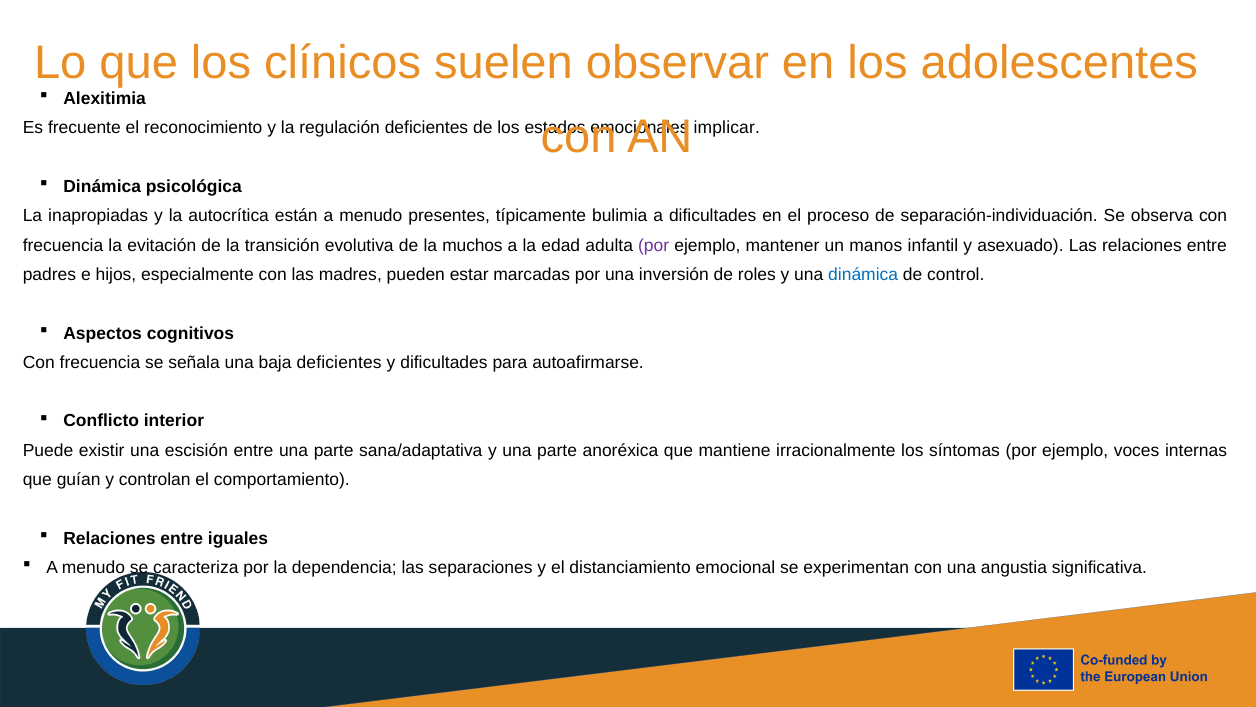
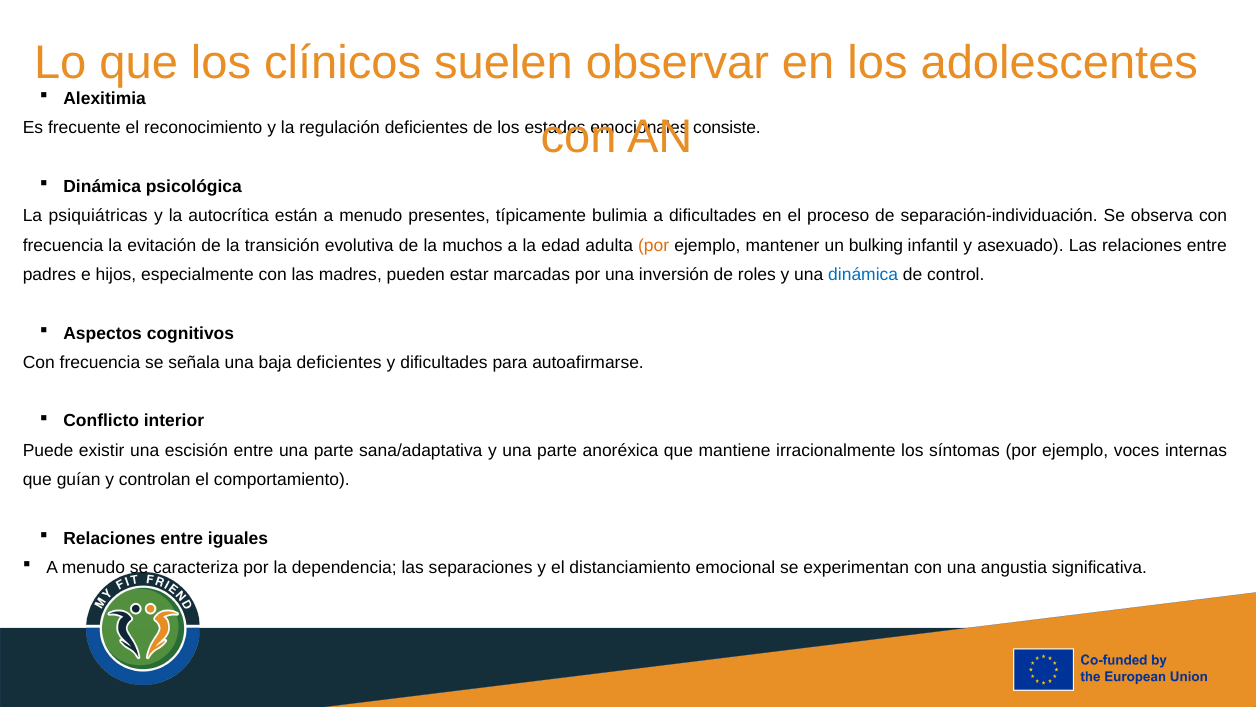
implicar: implicar -> consiste
inapropiadas: inapropiadas -> psiquiátricas
por at (654, 245) colour: purple -> orange
manos: manos -> bulking
